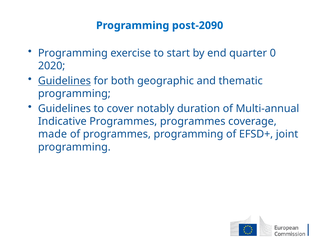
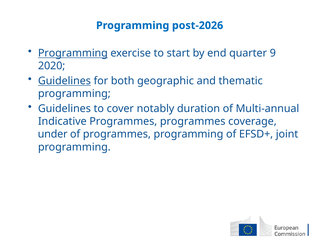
post-2090: post-2090 -> post-2026
Programming at (73, 53) underline: none -> present
0: 0 -> 9
made: made -> under
